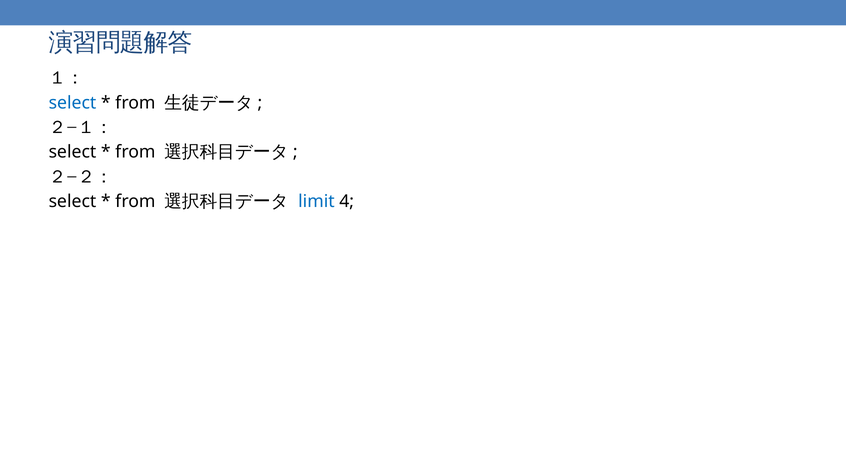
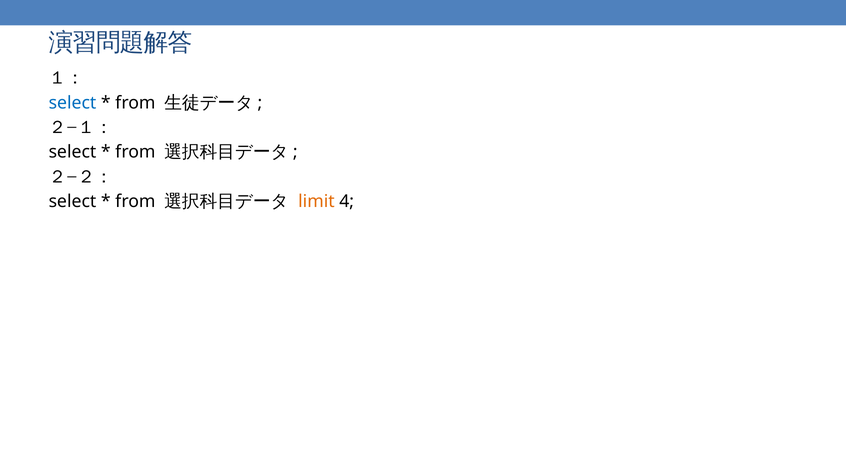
limit colour: blue -> orange
